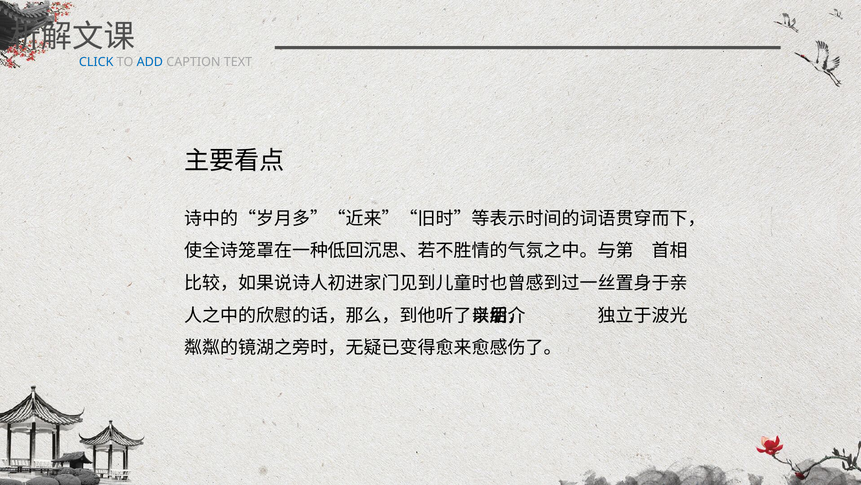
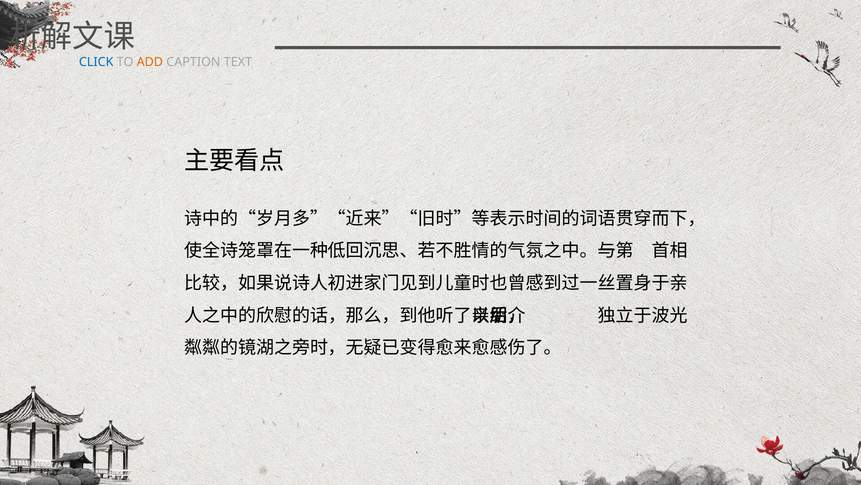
ADD colour: blue -> orange
